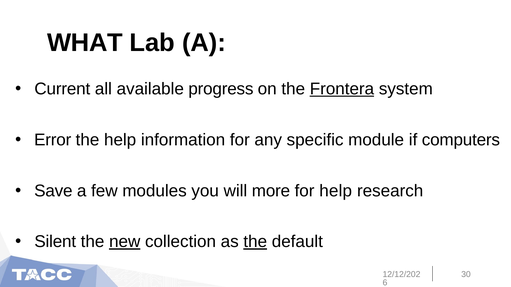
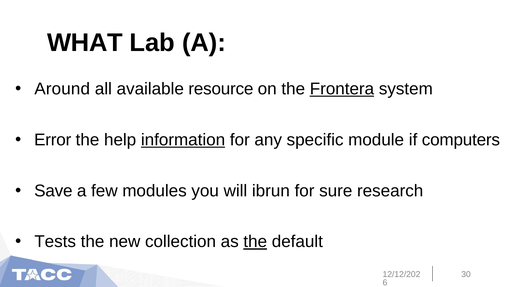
Current: Current -> Around
progress: progress -> resource
information underline: none -> present
more: more -> ibrun
for help: help -> sure
Silent: Silent -> Tests
new underline: present -> none
